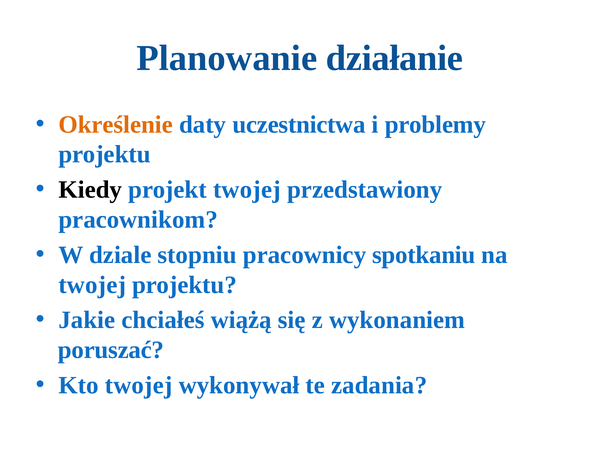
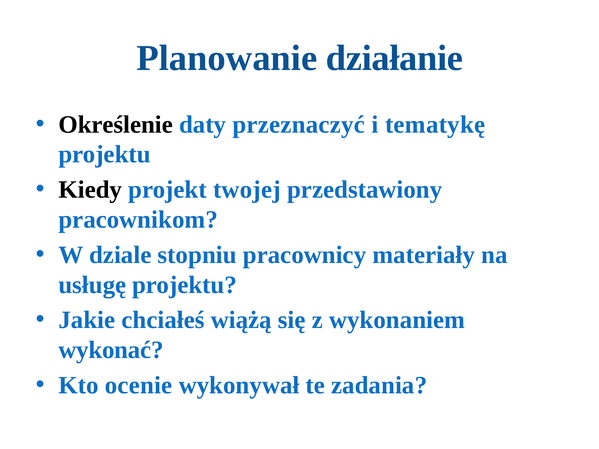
Określenie colour: orange -> black
uczestnictwa: uczestnictwa -> przeznaczyć
problemy: problemy -> tematykę
spotkaniu: spotkaniu -> materiały
twojej at (92, 285): twojej -> usługę
poruszać: poruszać -> wykonać
Kto twojej: twojej -> ocenie
